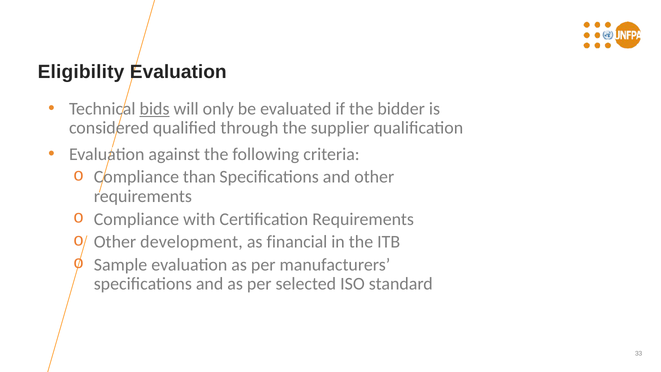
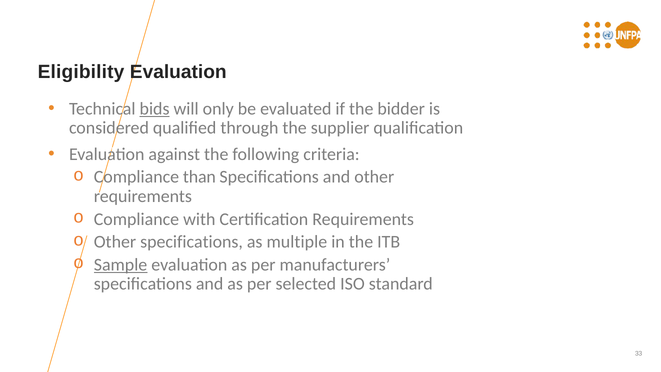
Other development: development -> specifications
financial: financial -> multiple
Sample underline: none -> present
